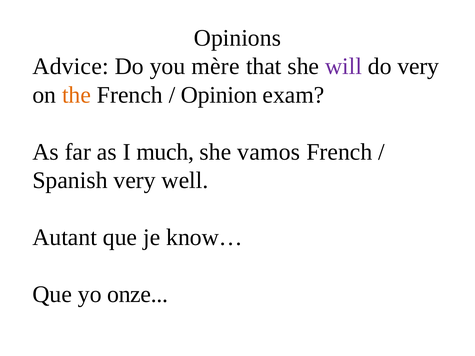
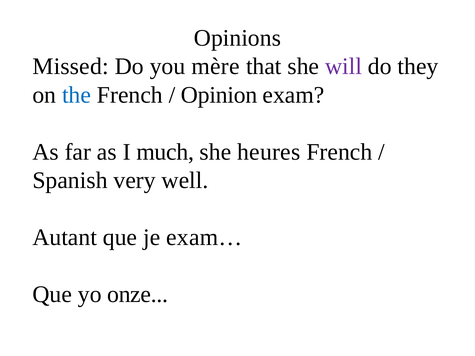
Advice: Advice -> Missed
do very: very -> they
the colour: orange -> blue
vamos: vamos -> heures
know…: know… -> exam…
